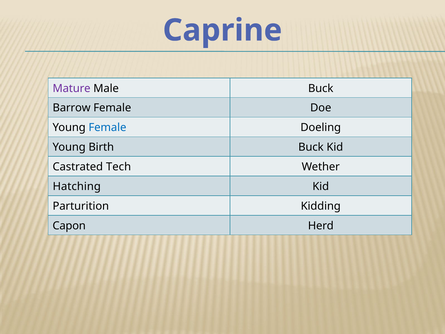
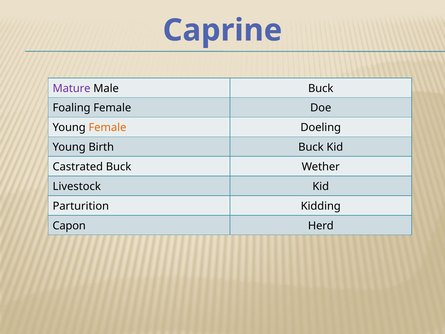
Barrow: Barrow -> Foaling
Female at (107, 127) colour: blue -> orange
Castrated Tech: Tech -> Buck
Hatching: Hatching -> Livestock
